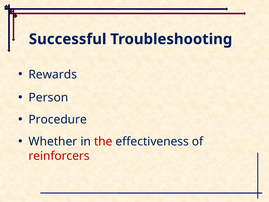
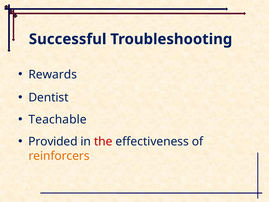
Person: Person -> Dentist
Procedure: Procedure -> Teachable
Whether: Whether -> Provided
reinforcers colour: red -> orange
